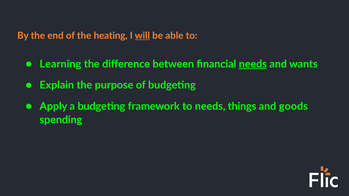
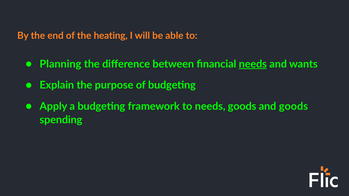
will underline: present -> none
Learning: Learning -> Planning
needs things: things -> goods
